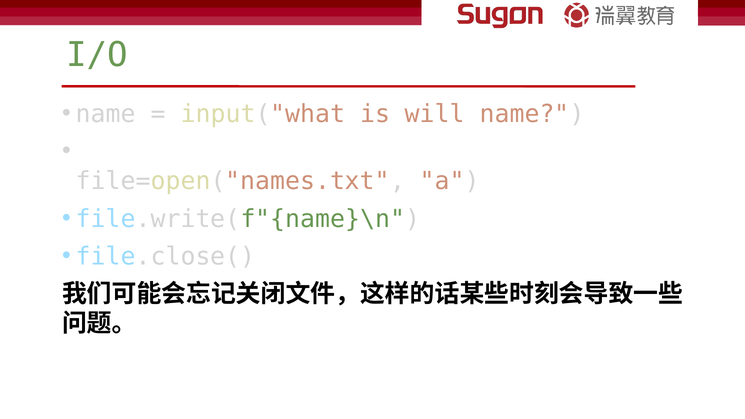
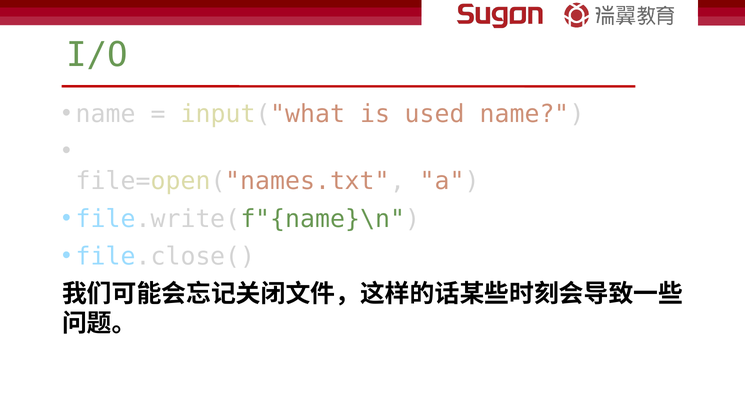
will: will -> used
